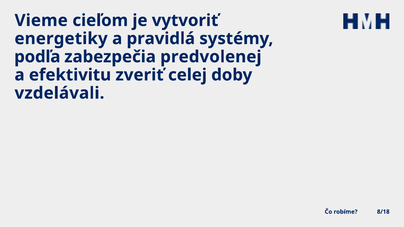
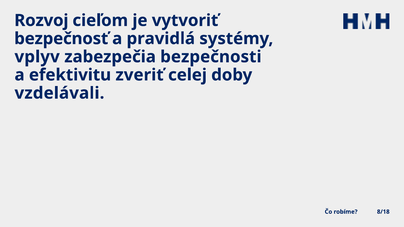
Vieme: Vieme -> Rozvoj
energetiky: energetiky -> bezpečnosť
podľa: podľa -> vplyv
predvolenej: predvolenej -> bezpečnosti
